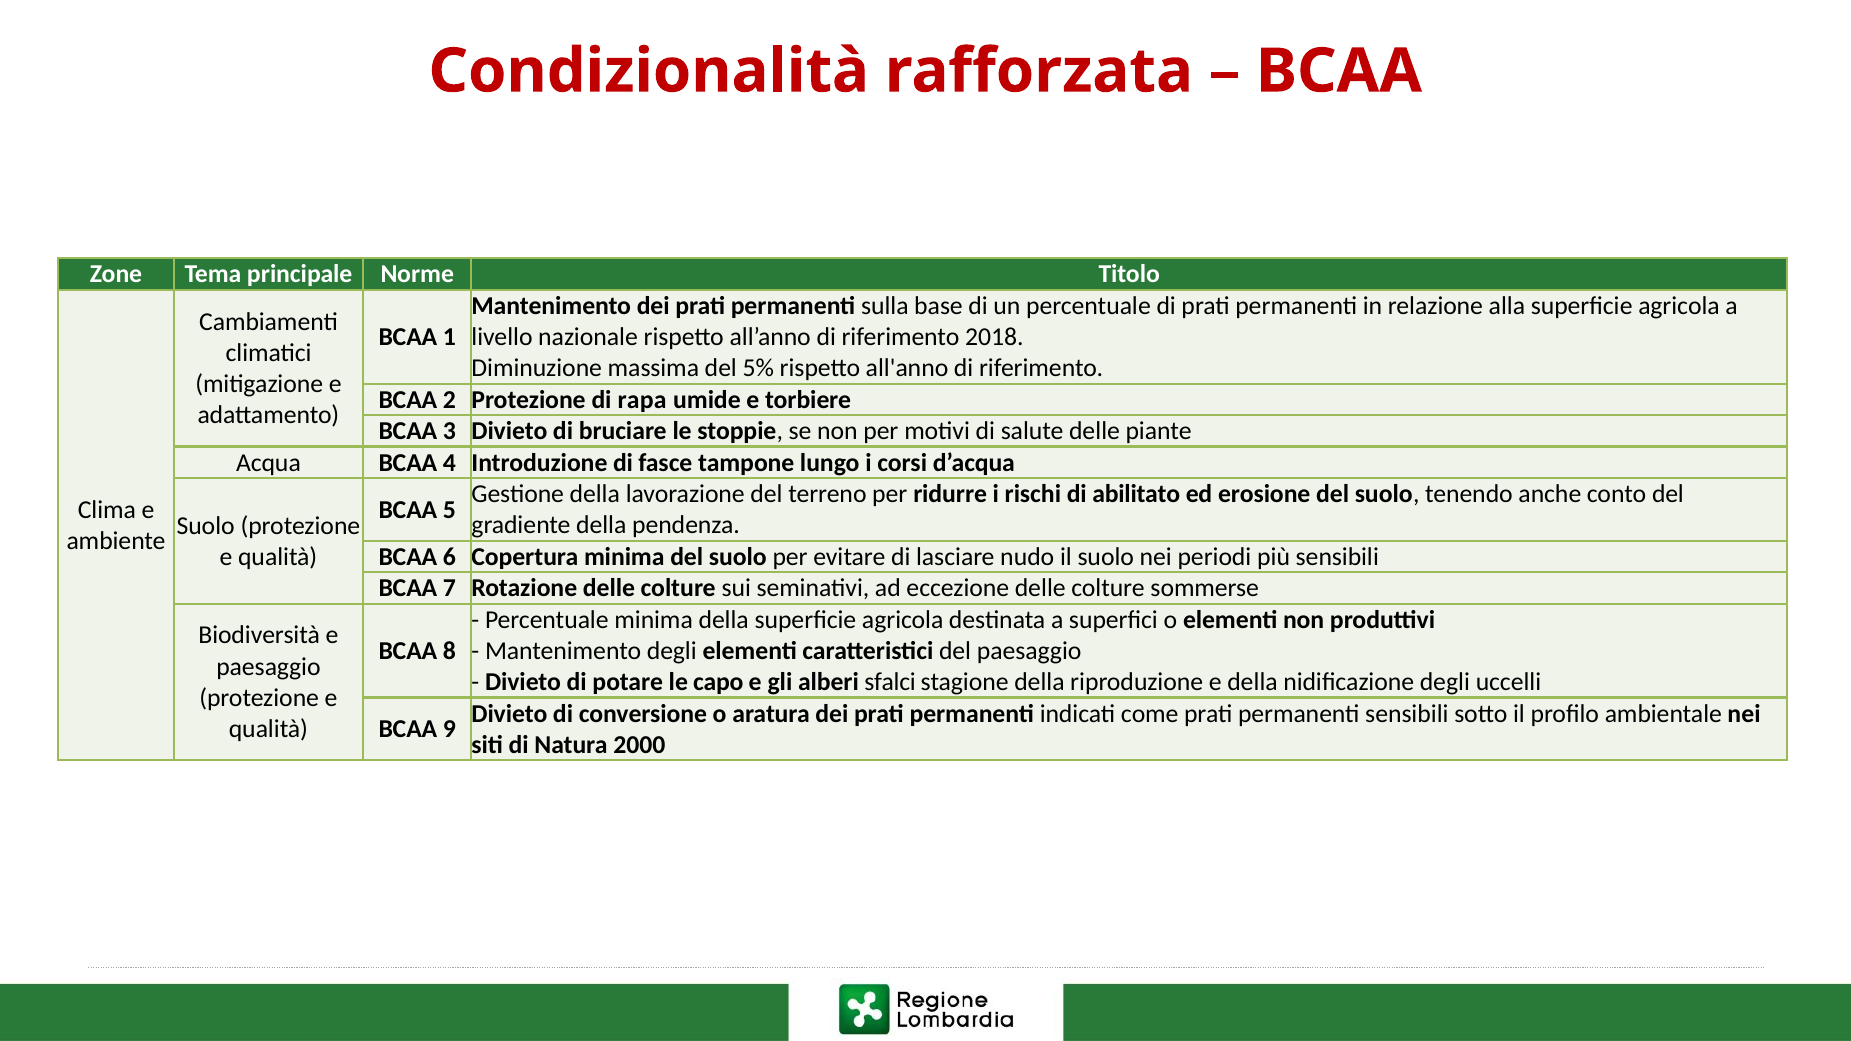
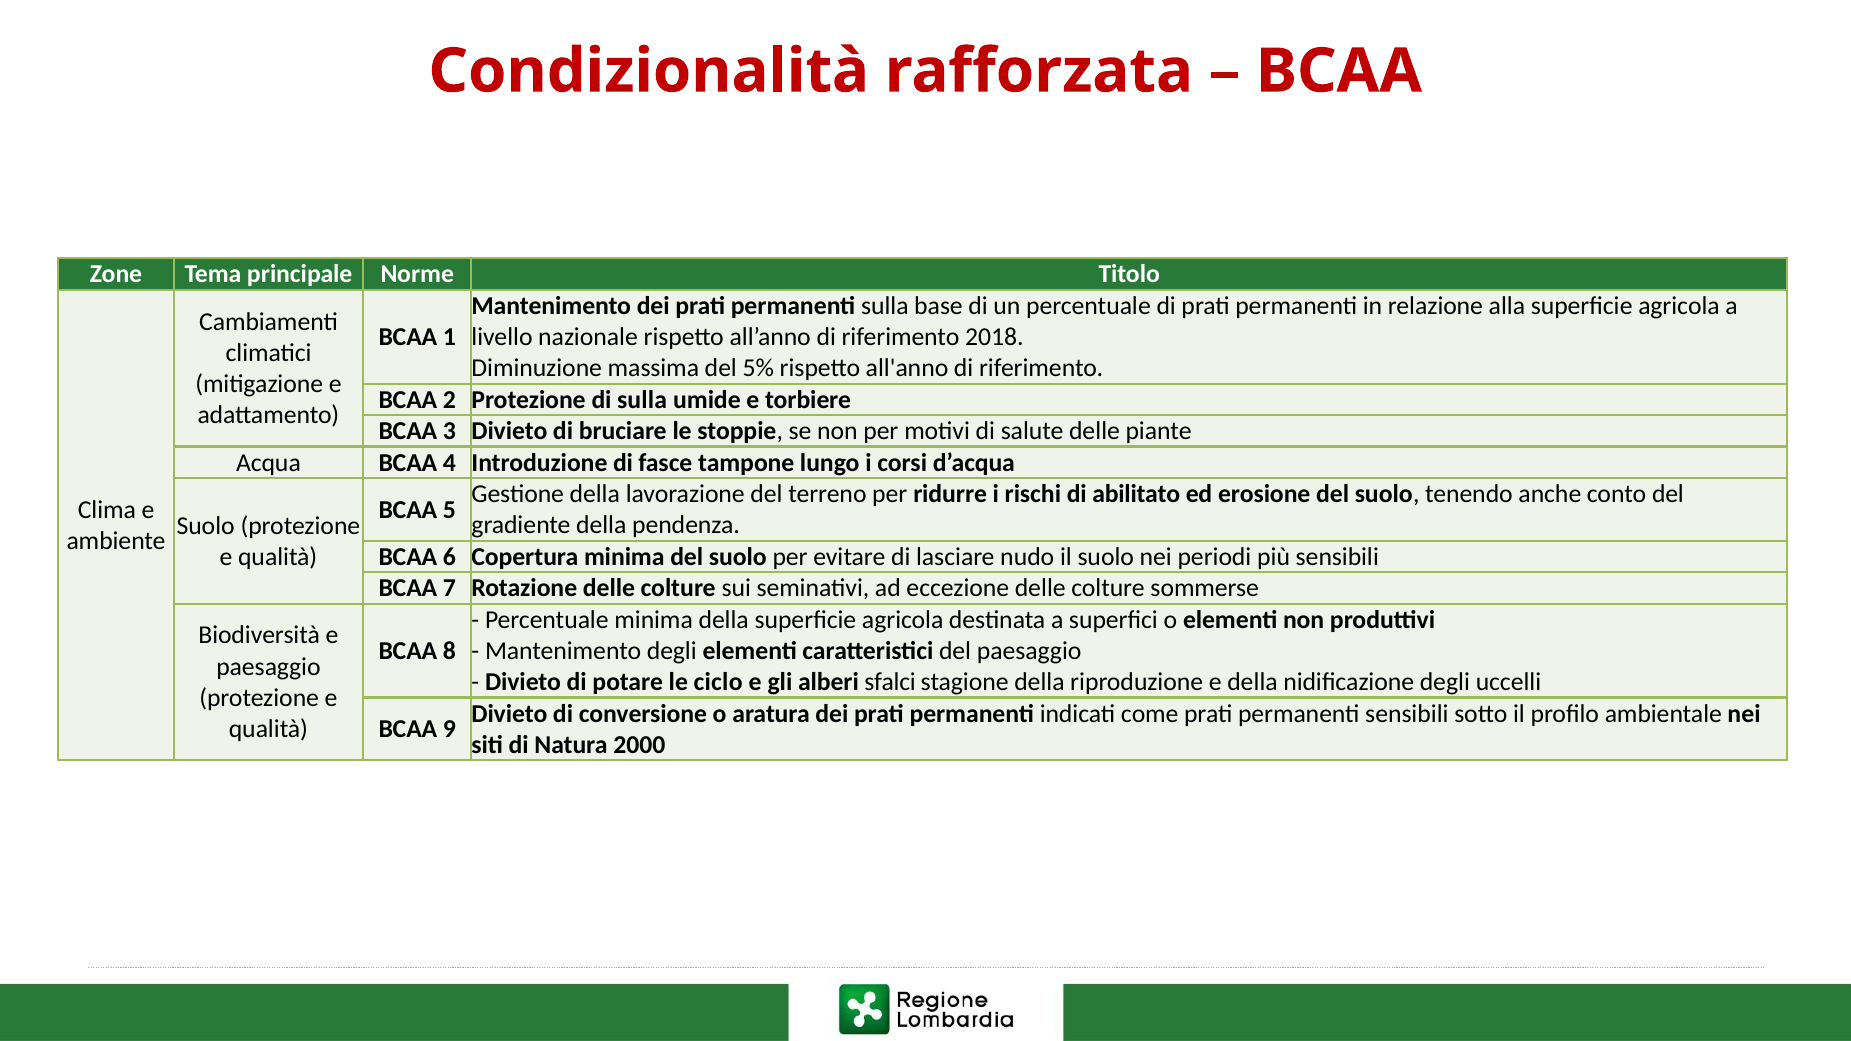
di rapa: rapa -> sulla
capo: capo -> ciclo
